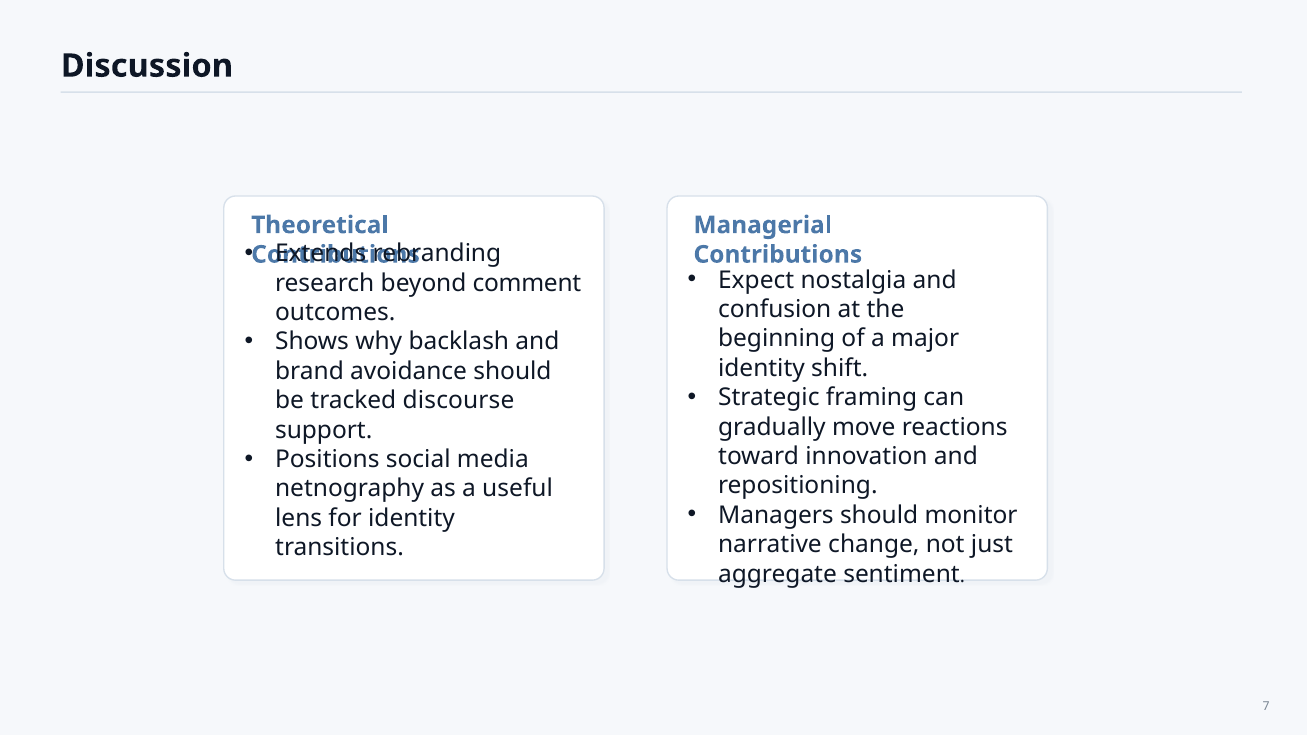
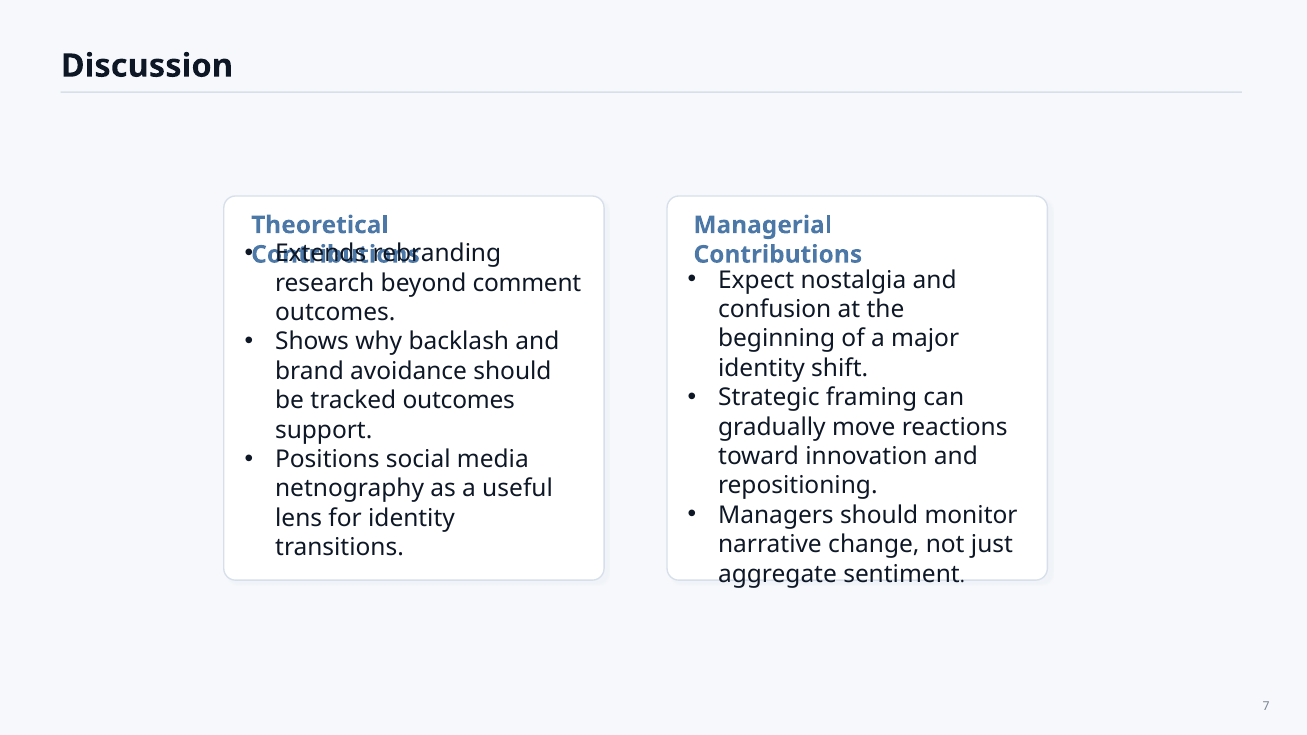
tracked discourse: discourse -> outcomes
